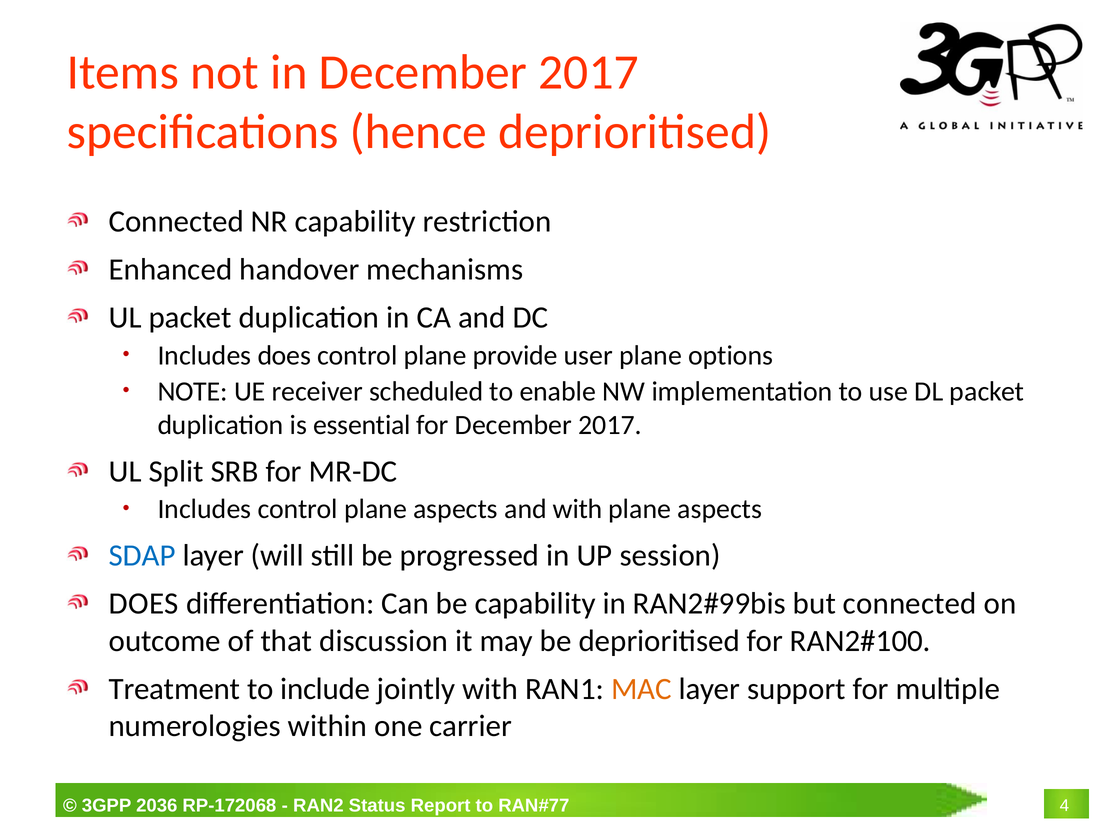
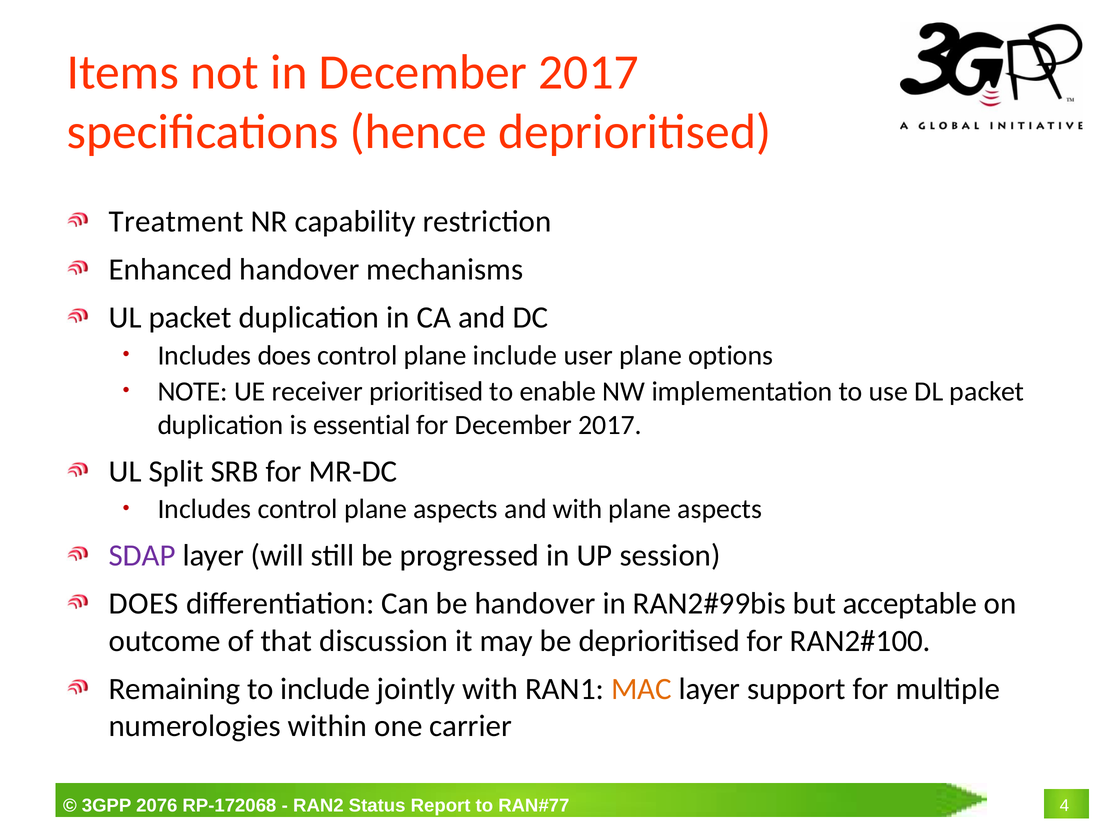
Connected at (176, 221): Connected -> Treatment
plane provide: provide -> include
scheduled: scheduled -> prioritised
SDAP colour: blue -> purple
be capability: capability -> handover
but connected: connected -> acceptable
Treatment: Treatment -> Remaining
2036: 2036 -> 2076
